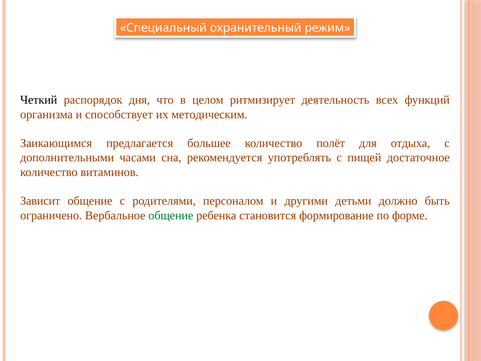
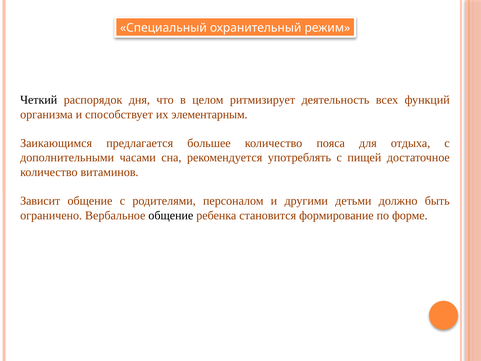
методическим: методическим -> элементарным
полёт: полёт -> пояса
общение at (171, 215) colour: green -> black
